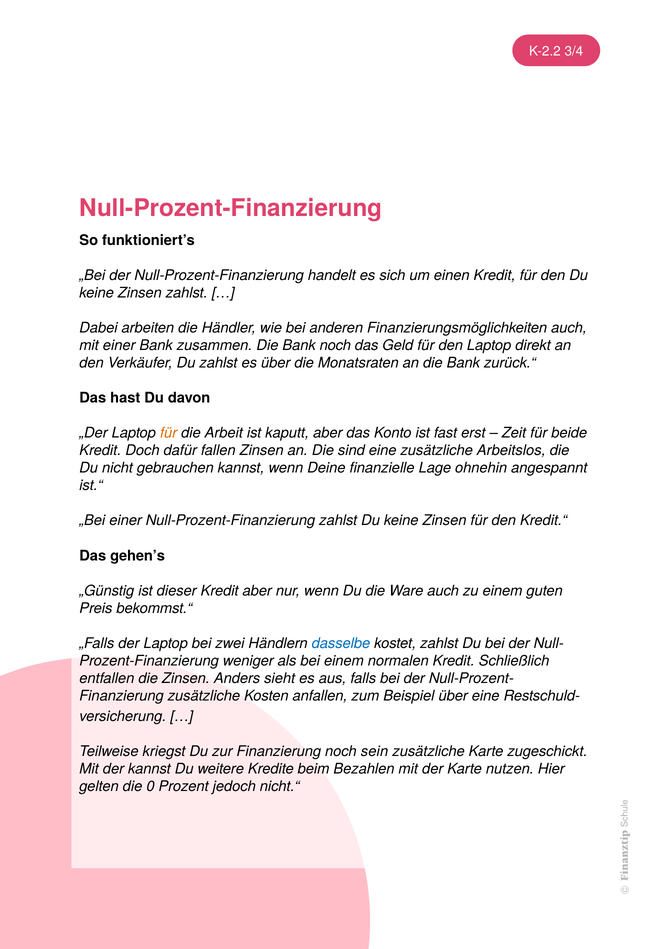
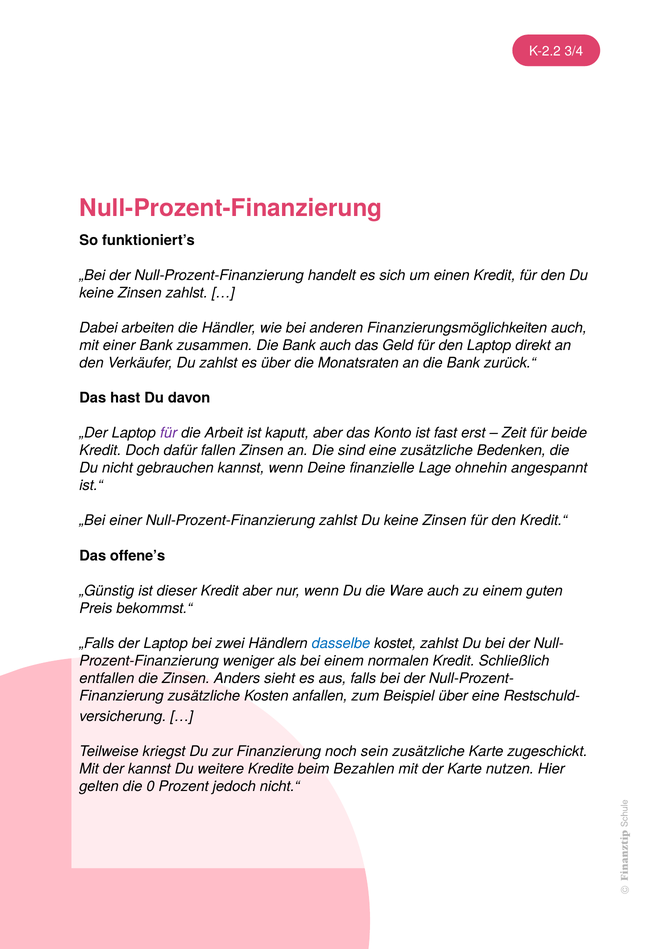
Bank noch: noch -> auch
für at (169, 433) colour: orange -> purple
Arbeitslos: Arbeitslos -> Bedenken
gehen’s: gehen’s -> offene’s
